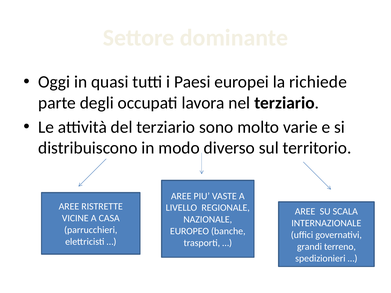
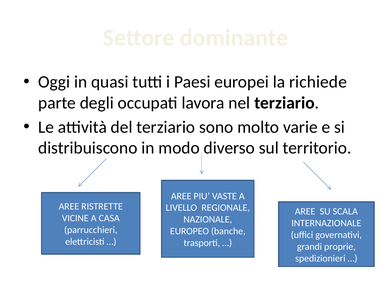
terreno: terreno -> proprie
